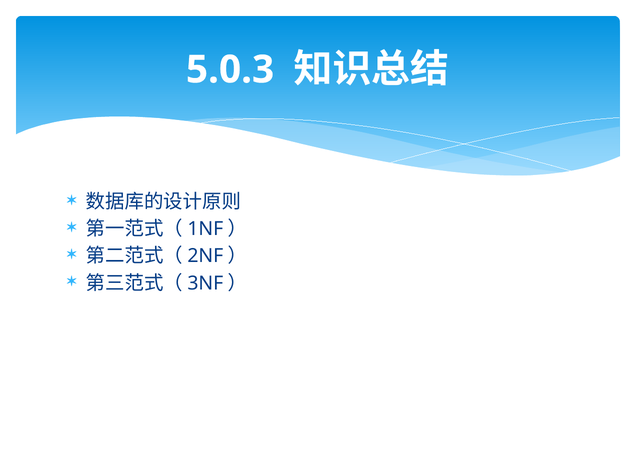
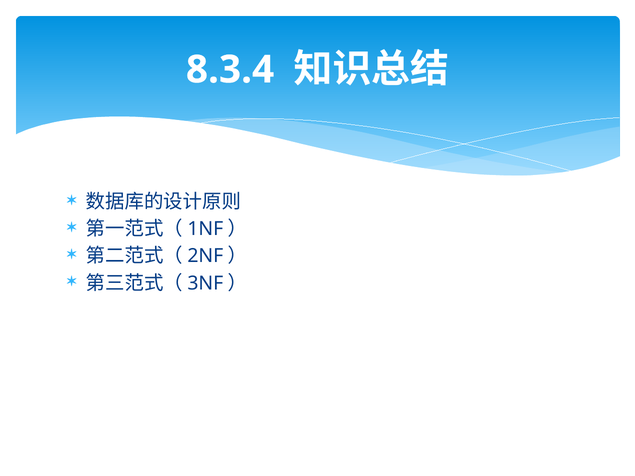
5.0.3: 5.0.3 -> 8.3.4
